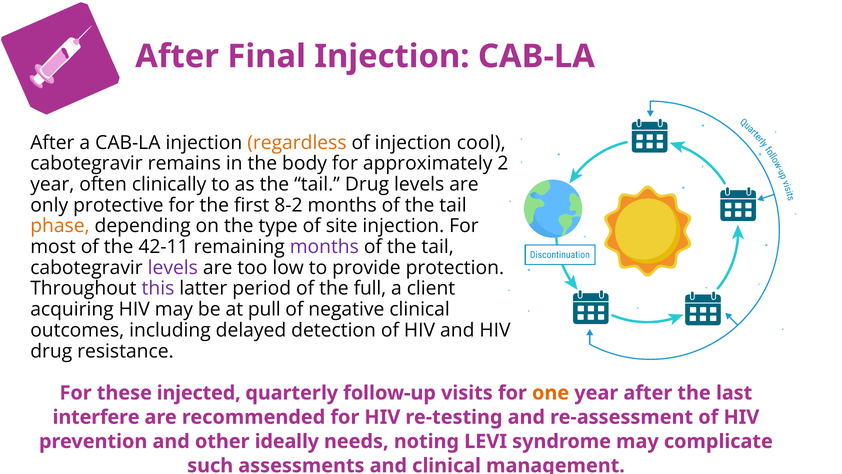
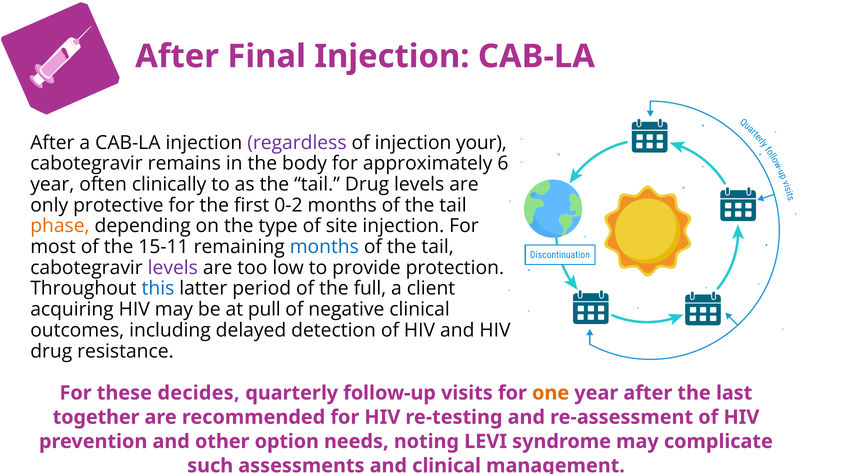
regardless colour: orange -> purple
cool: cool -> your
2: 2 -> 6
8-2: 8-2 -> 0-2
42-11: 42-11 -> 15-11
months at (324, 247) colour: purple -> blue
this colour: purple -> blue
injected: injected -> decides
interfere: interfere -> together
ideally: ideally -> option
